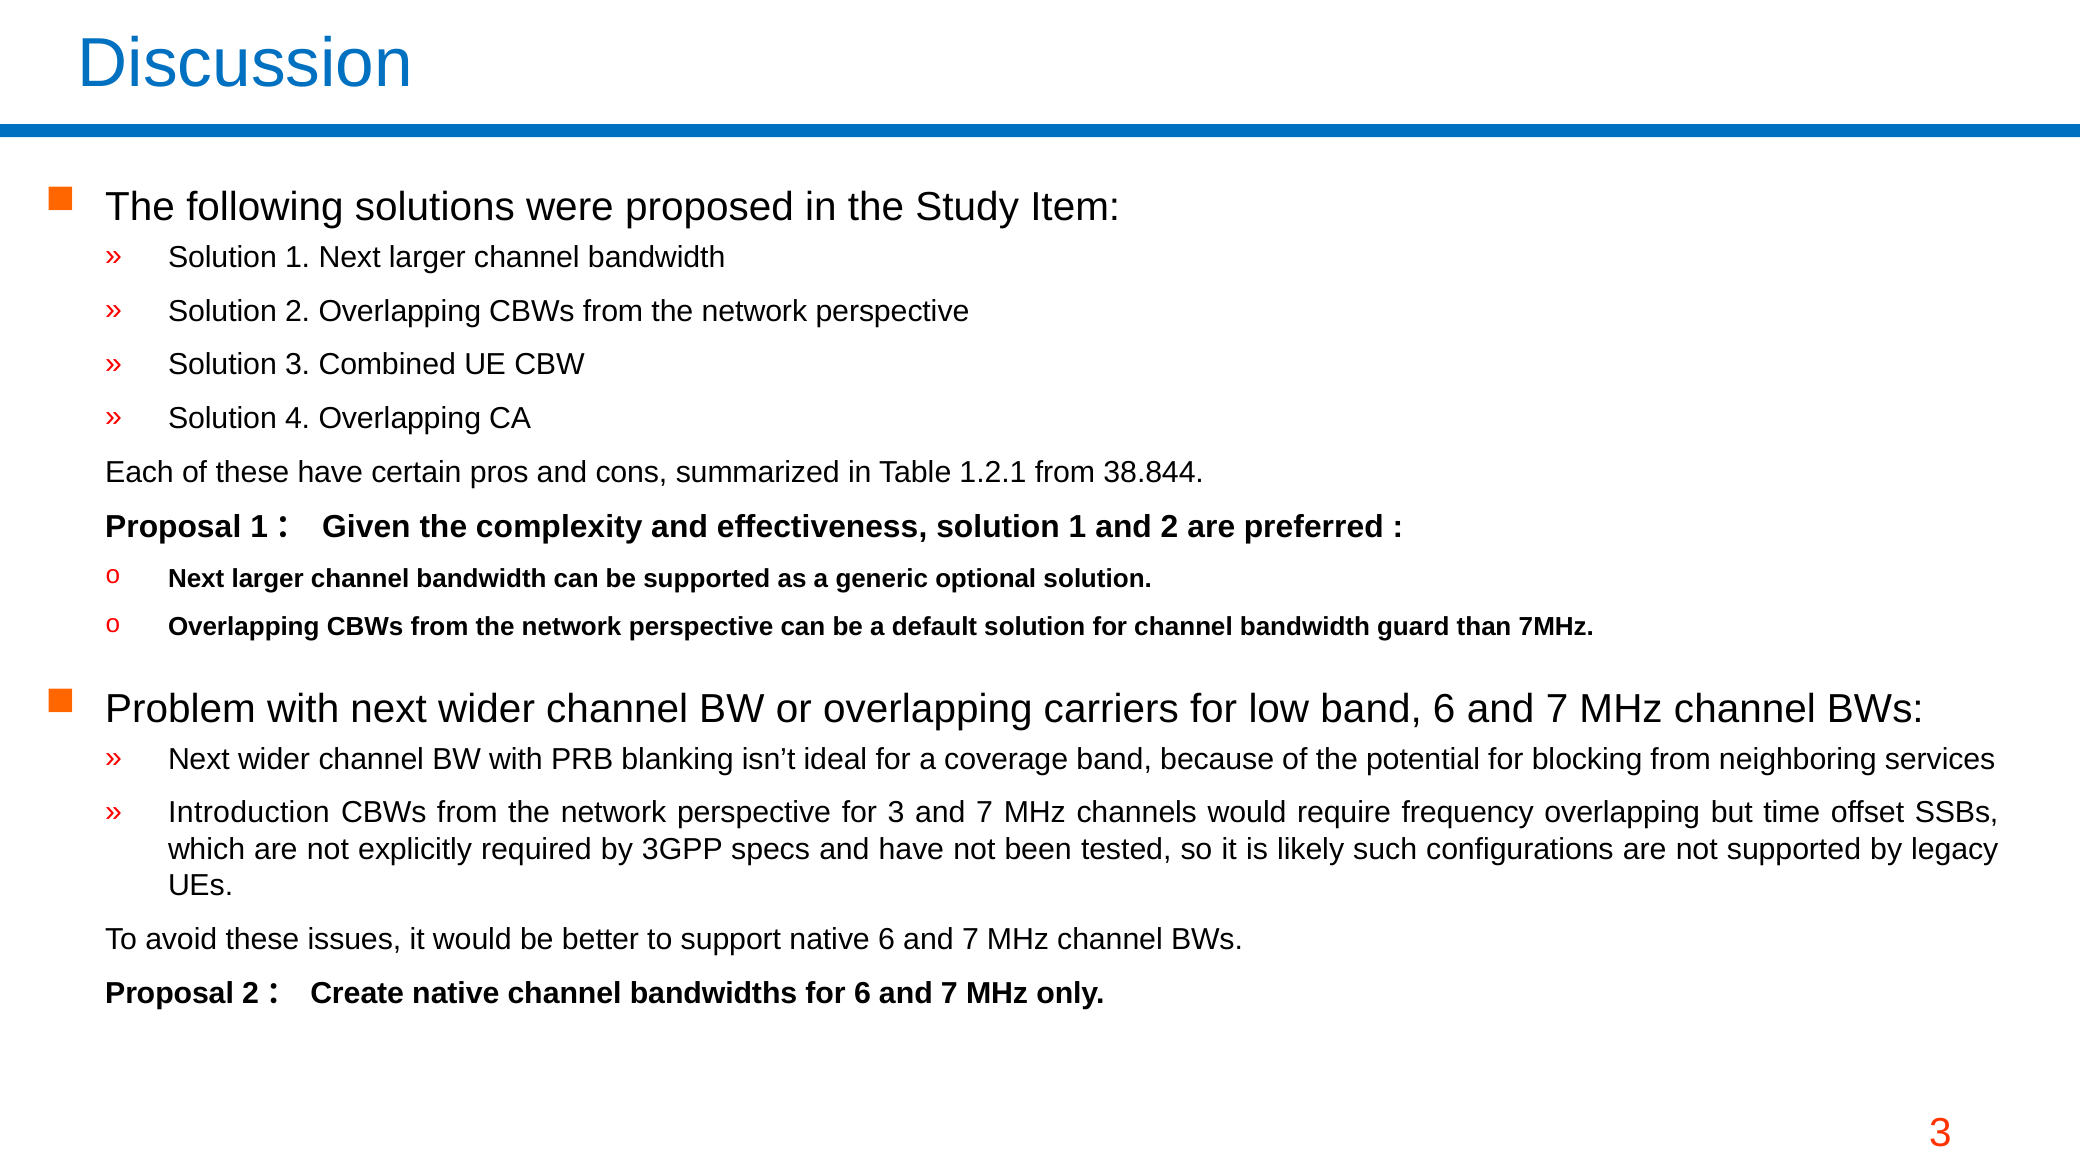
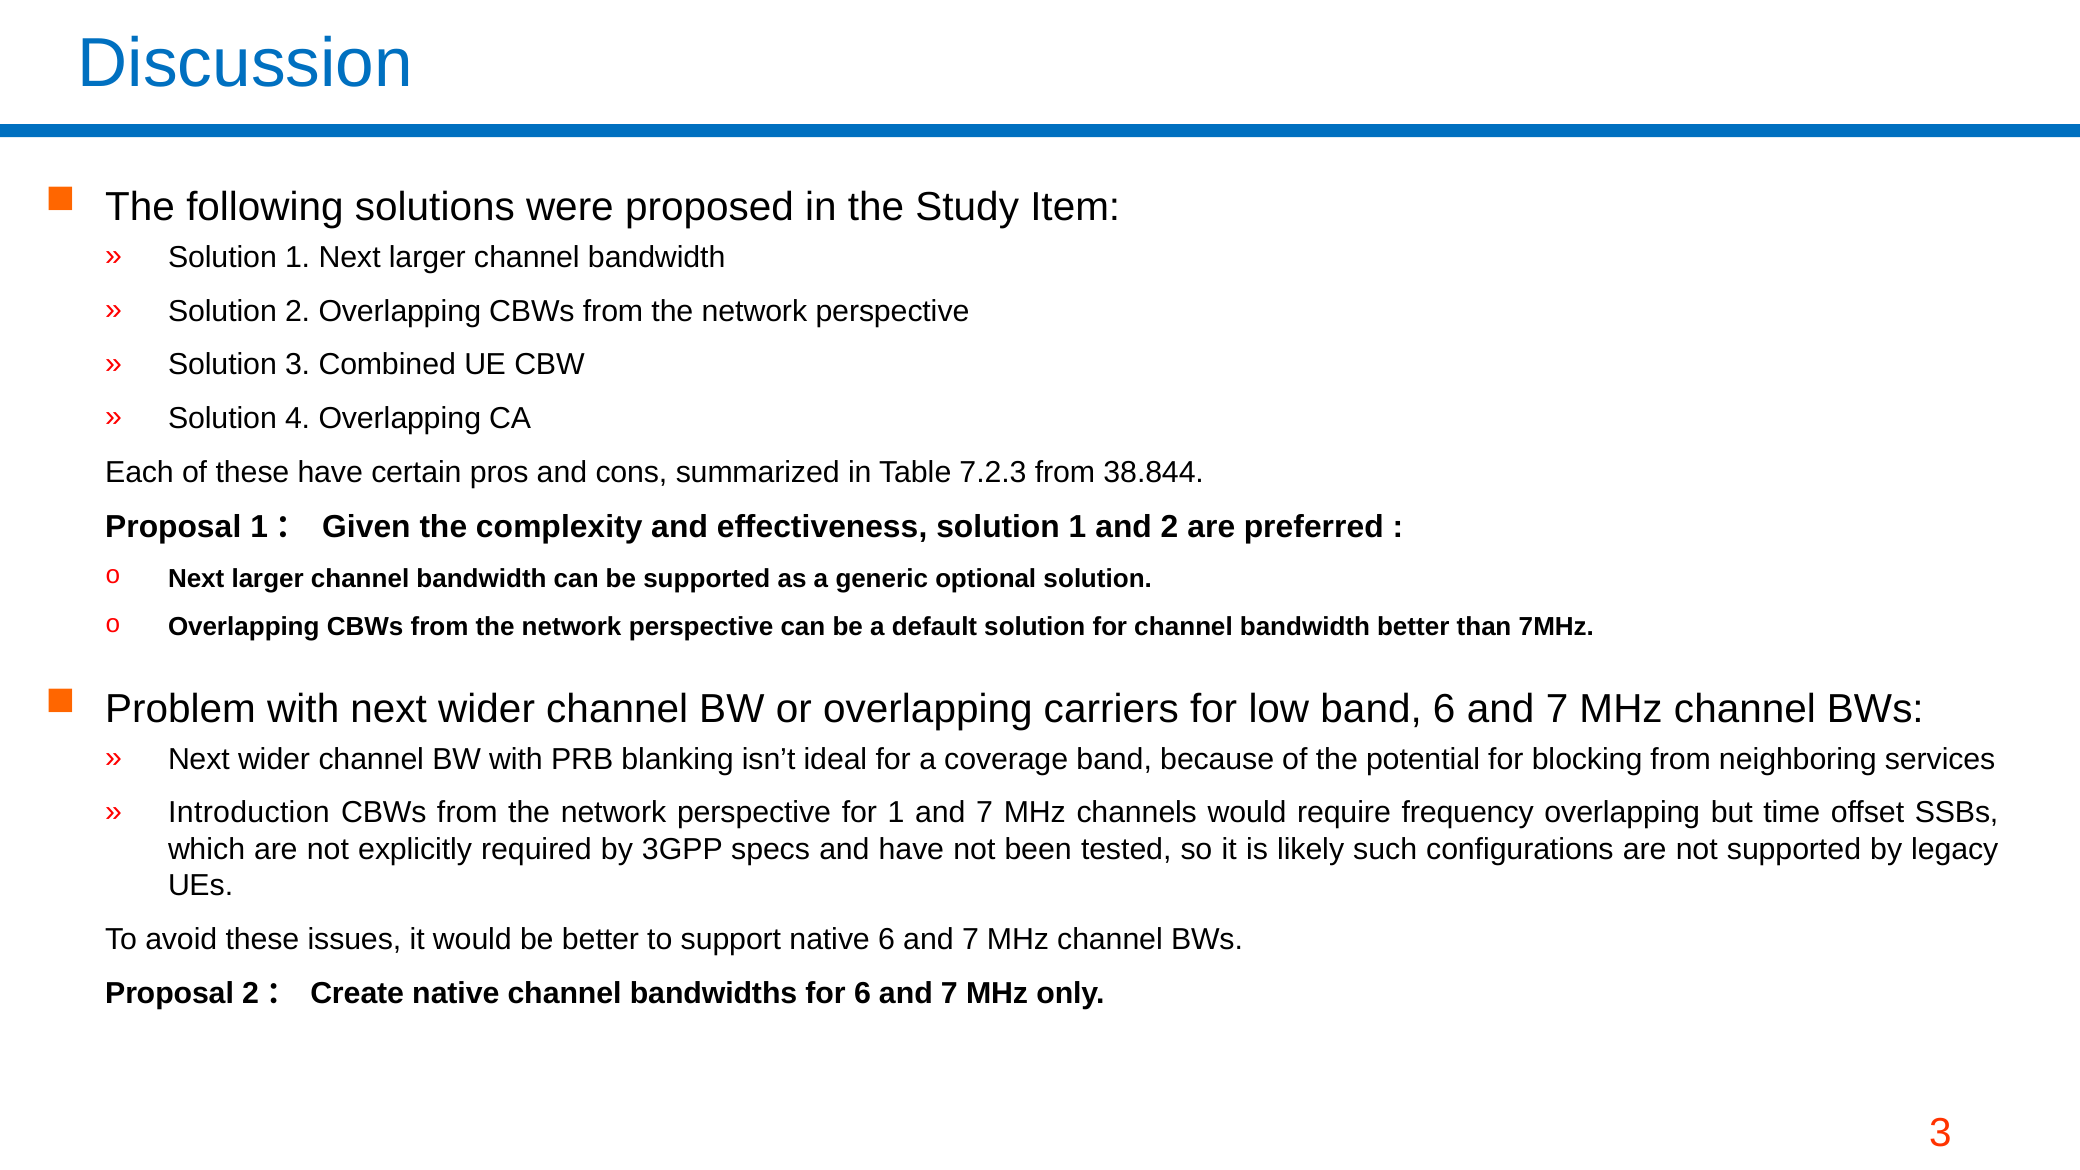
1.2.1: 1.2.1 -> 7.2.3
bandwidth guard: guard -> better
for 3: 3 -> 1
